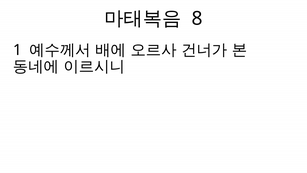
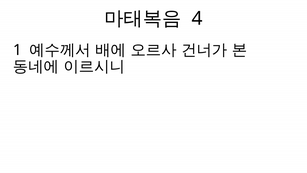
8: 8 -> 4
